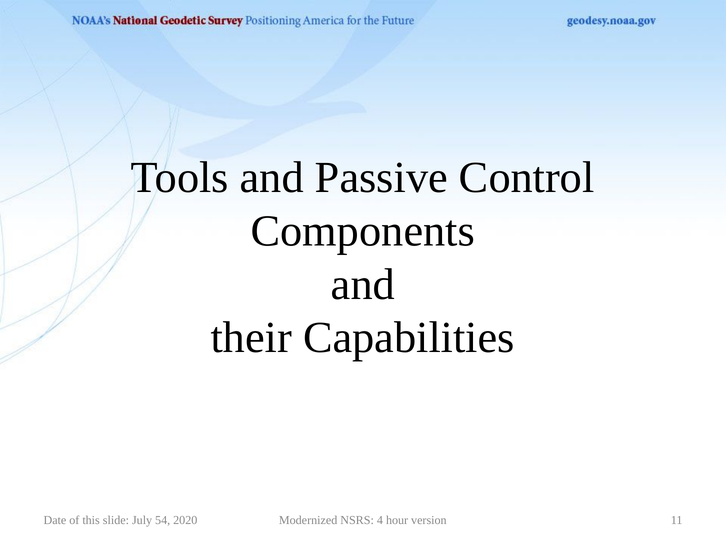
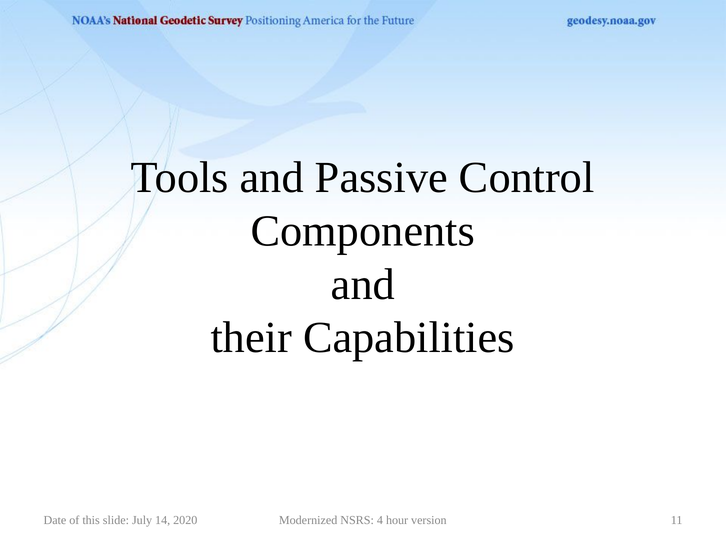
54: 54 -> 14
